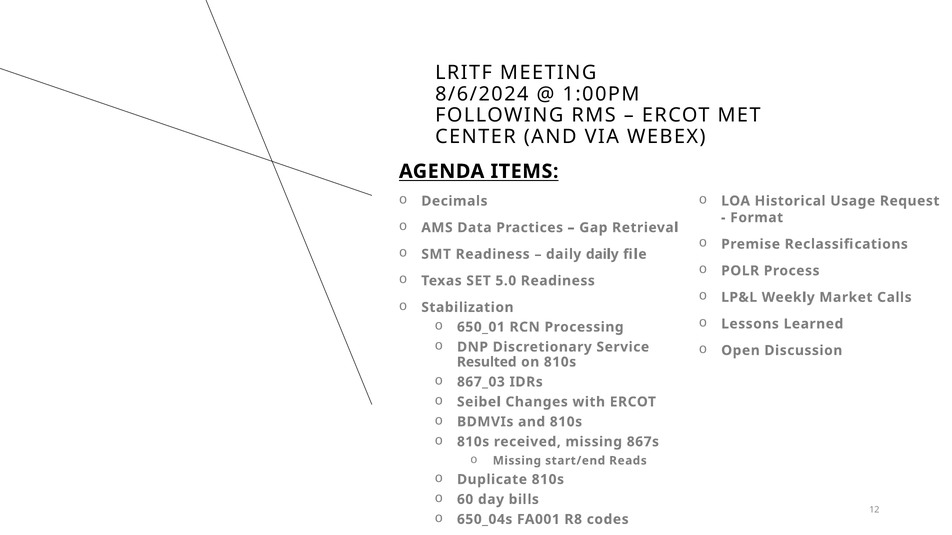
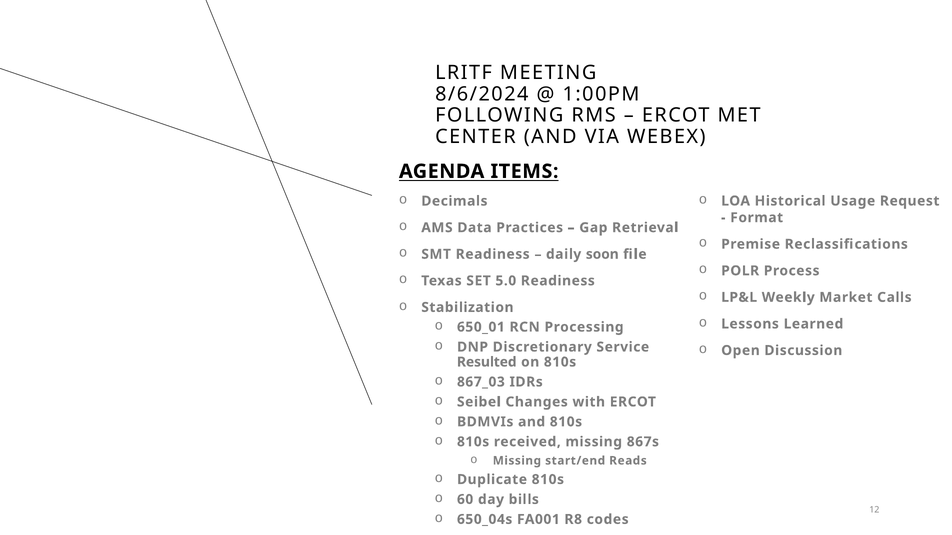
daily daily: daily -> soon
